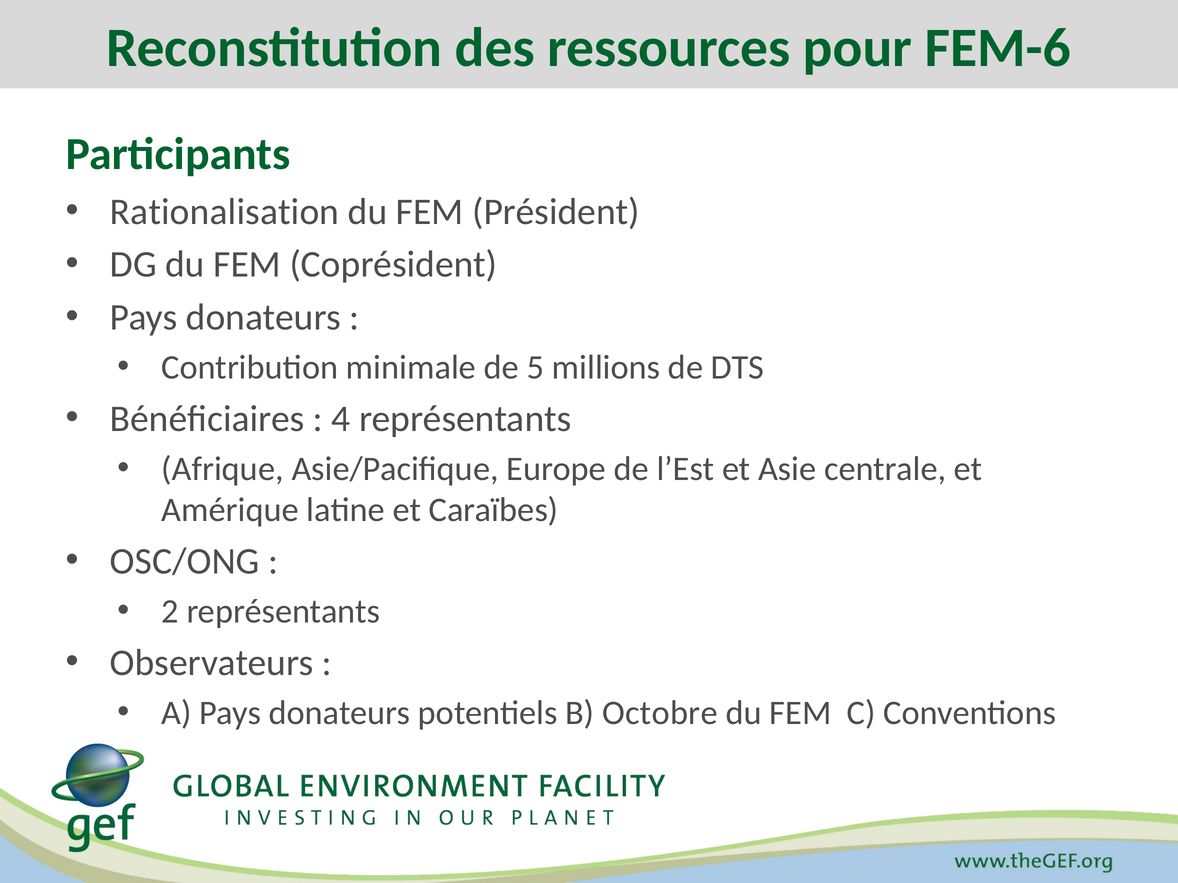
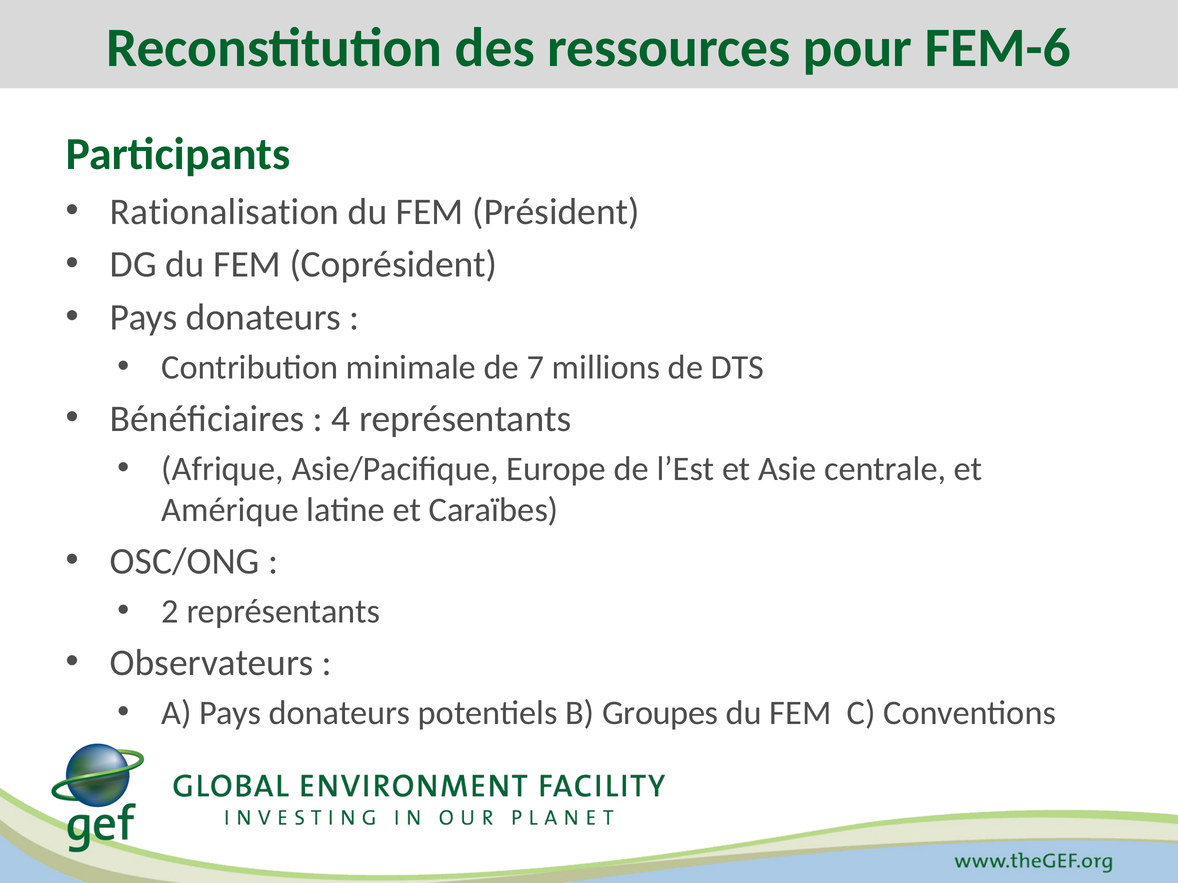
5: 5 -> 7
Octobre: Octobre -> Groupes
